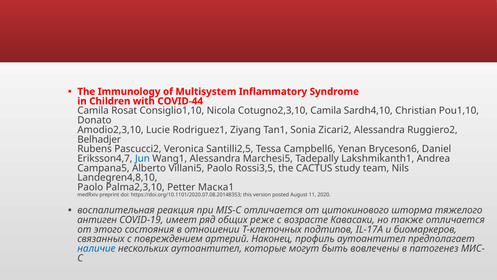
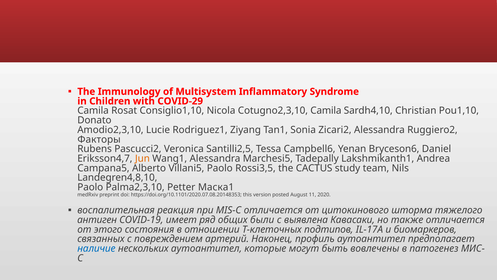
COVID-44: COVID-44 -> COVID-29
Belhadjer: Belhadjer -> Факторы
Jun colour: blue -> orange
реже: реже -> были
возрасте: возрасте -> выявлена
